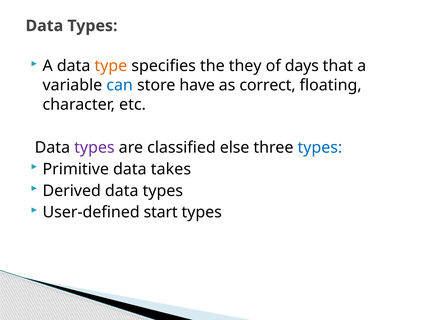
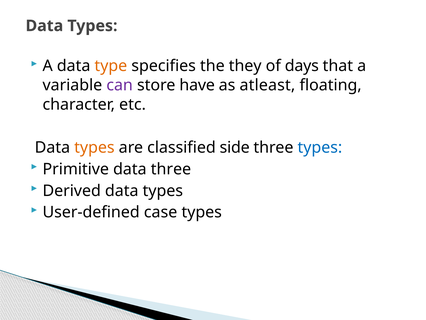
can colour: blue -> purple
correct: correct -> atleast
types at (94, 147) colour: purple -> orange
else: else -> side
data takes: takes -> three
start: start -> case
